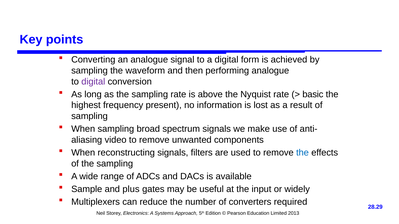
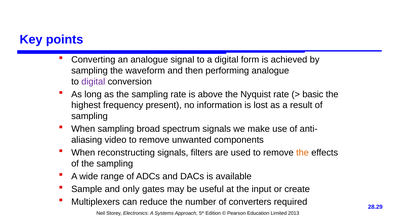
the at (302, 153) colour: blue -> orange
plus: plus -> only
widely: widely -> create
